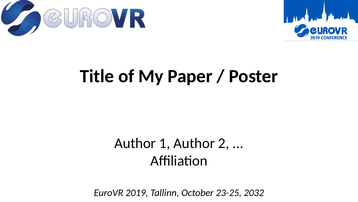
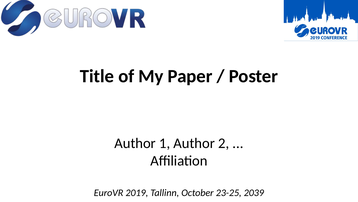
2032: 2032 -> 2039
